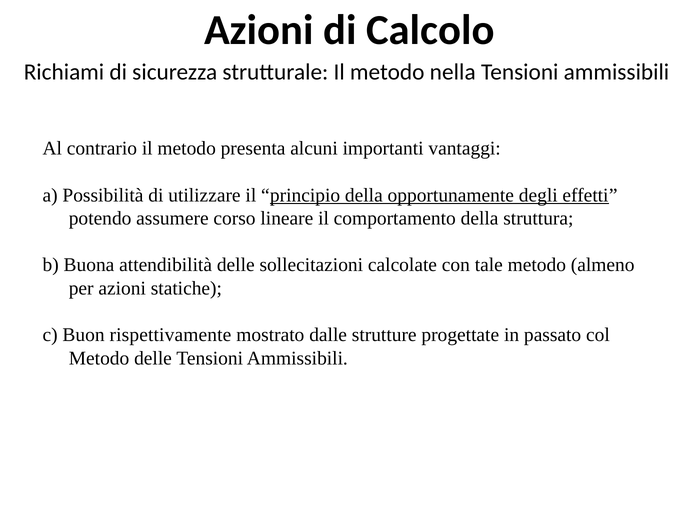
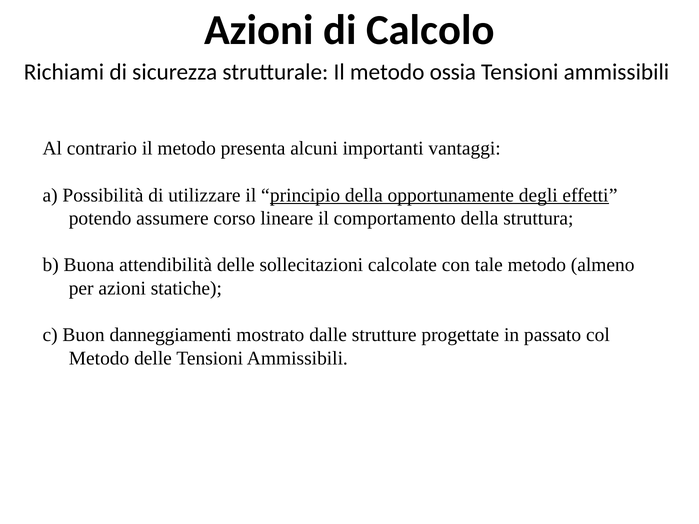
nella: nella -> ossia
rispettivamente: rispettivamente -> danneggiamenti
